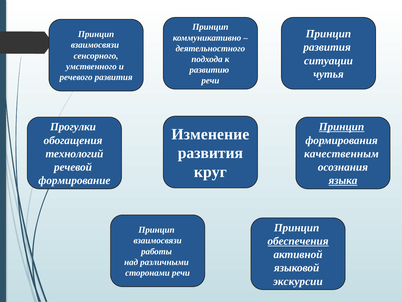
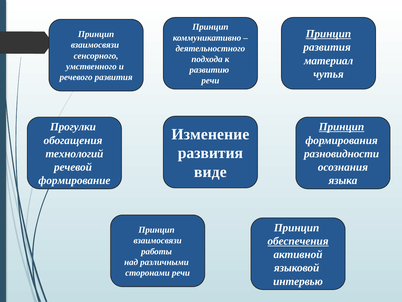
Принцип at (328, 34) underline: none -> present
ситуации: ситуации -> материал
качественным: качественным -> разновидности
круг: круг -> виде
языка underline: present -> none
экскурсии: экскурсии -> интервью
